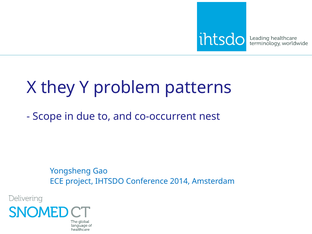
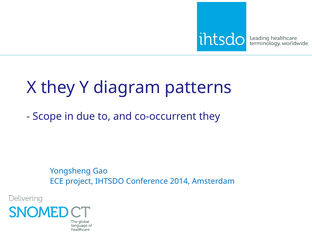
problem: problem -> diagram
co-occurrent nest: nest -> they
